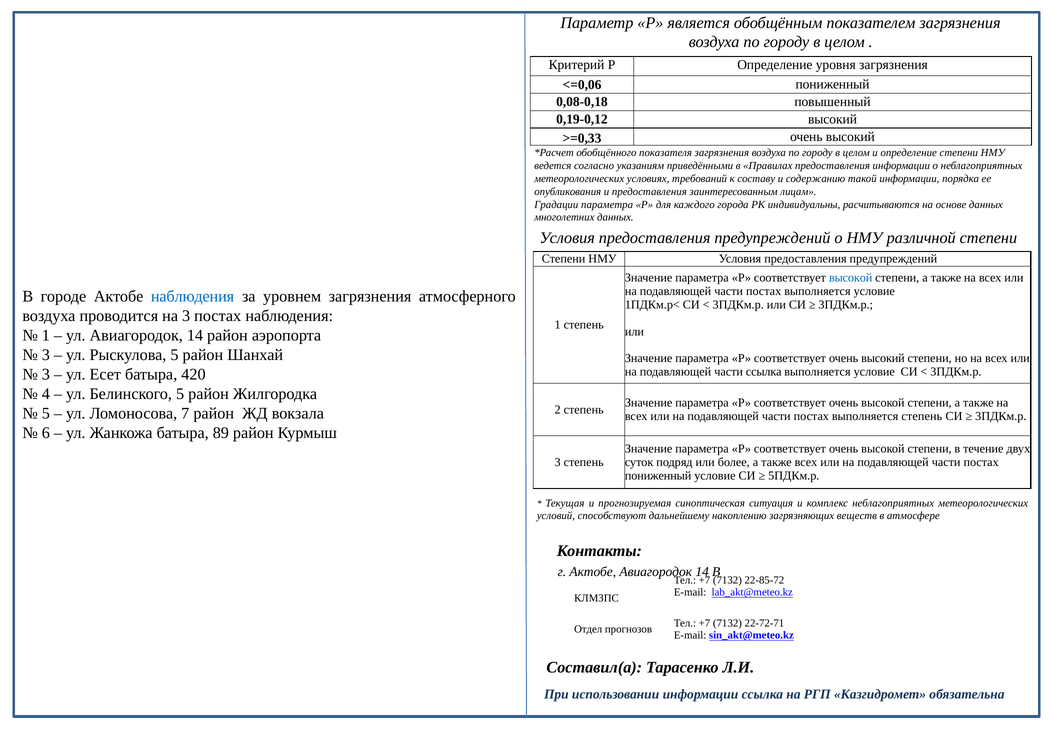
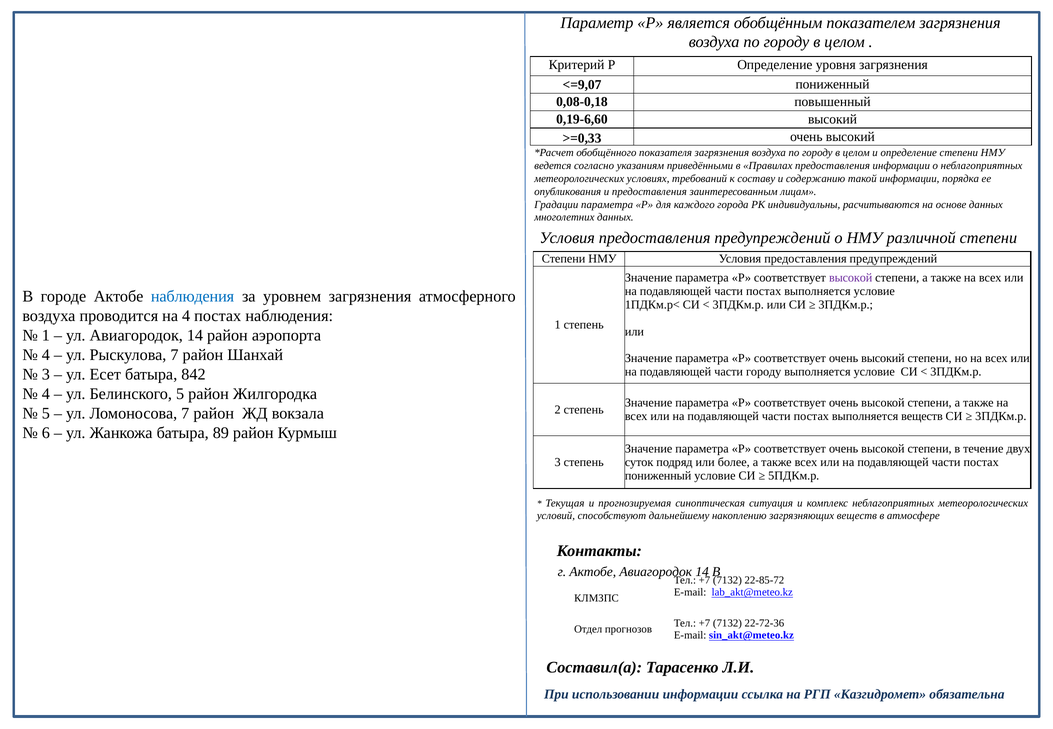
<=0,06: <=0,06 -> <=9,07
0,19-0,12: 0,19-0,12 -> 0,19-6,60
высокой at (851, 278) colour: blue -> purple
на 3: 3 -> 4
3 at (46, 355): 3 -> 4
Рыскулова 5: 5 -> 7
части ссылка: ссылка -> городу
420: 420 -> 842
выполняется степень: степень -> веществ
22-72-71: 22-72-71 -> 22-72-36
